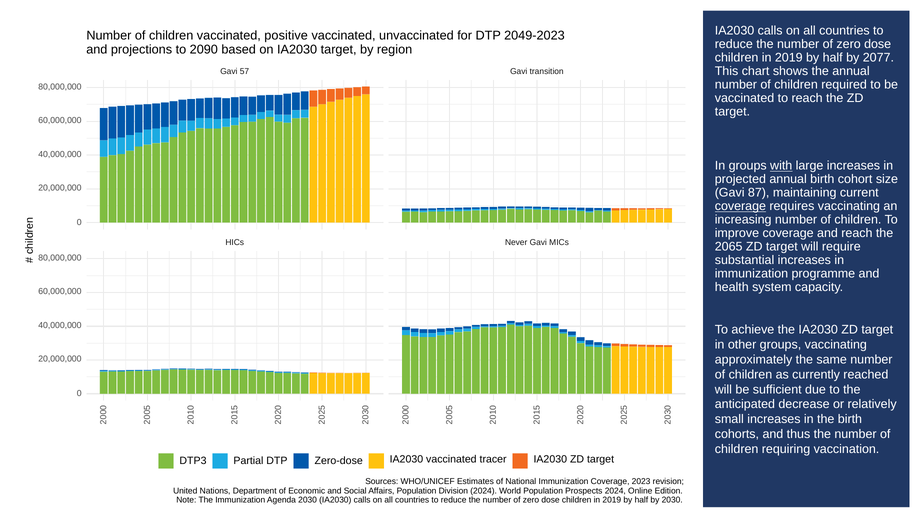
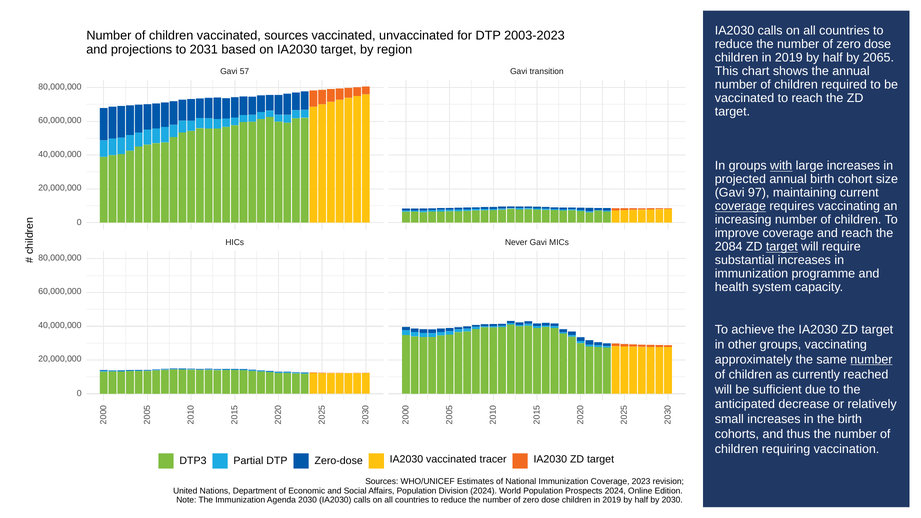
vaccinated positive: positive -> sources
2049-2023: 2049-2023 -> 2003-2023
2090: 2090 -> 2031
2077: 2077 -> 2065
87: 87 -> 97
2065: 2065 -> 2084
target at (782, 247) underline: none -> present
number at (871, 359) underline: none -> present
